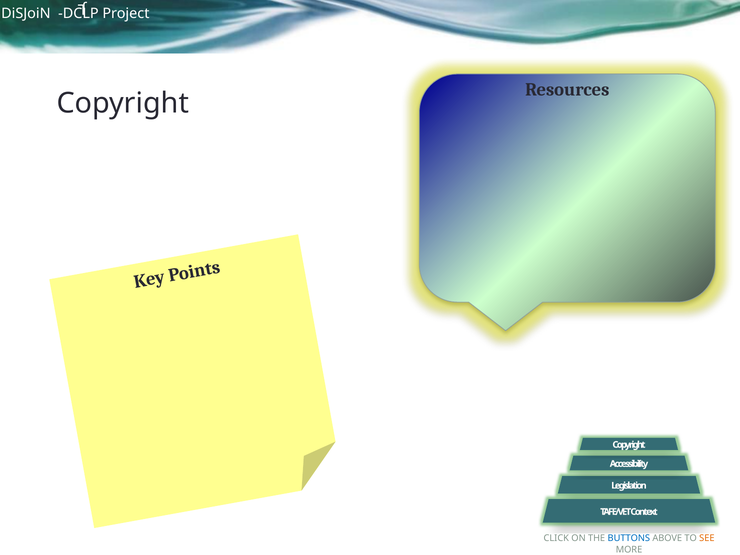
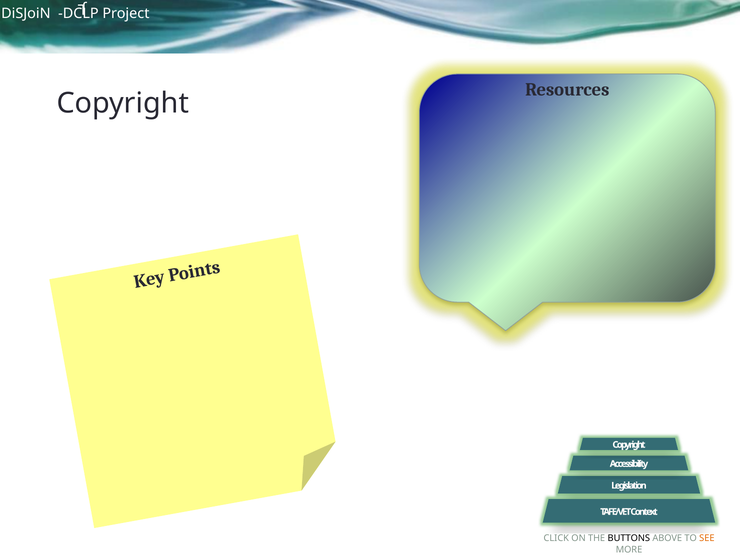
BUTTONS colour: blue -> black
